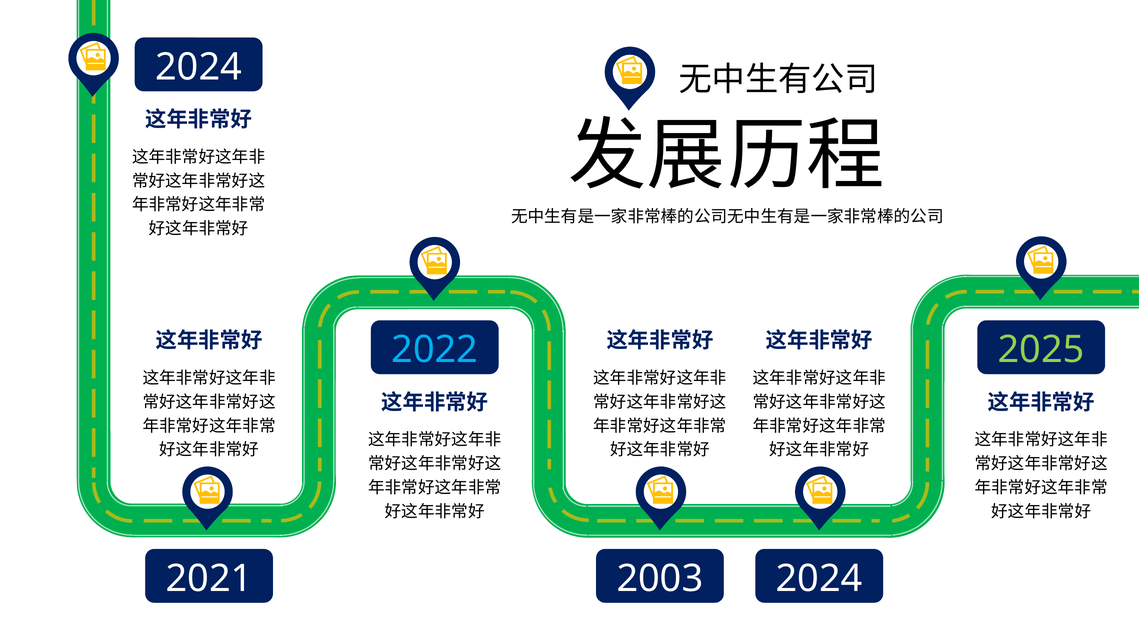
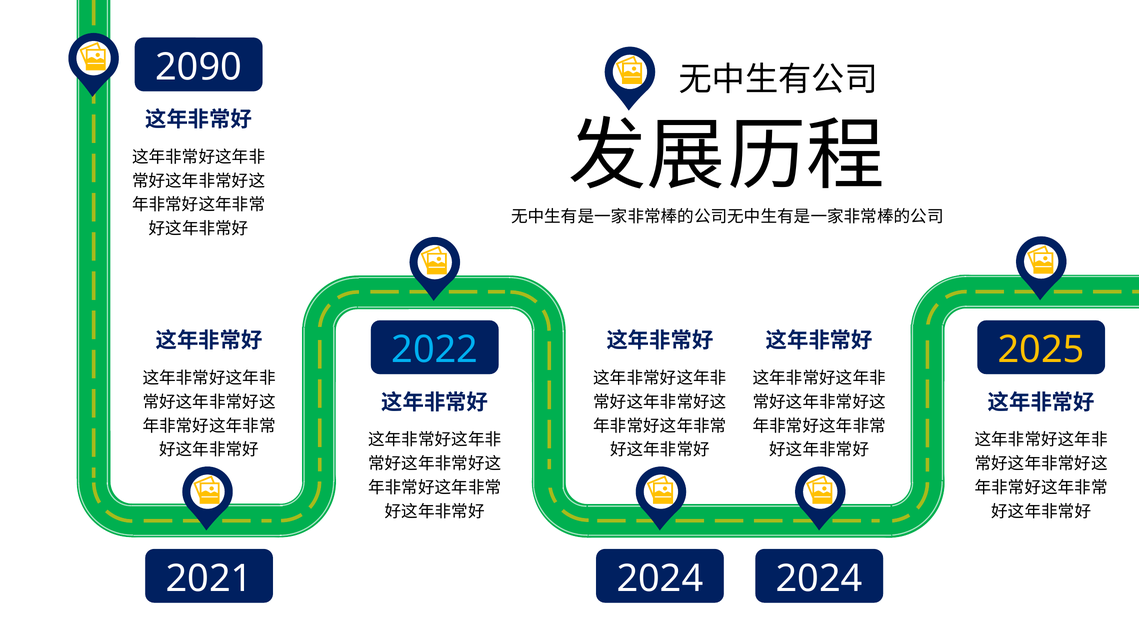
2024 at (199, 67): 2024 -> 2090
2025 colour: light green -> yellow
2003 at (660, 578): 2003 -> 2024
